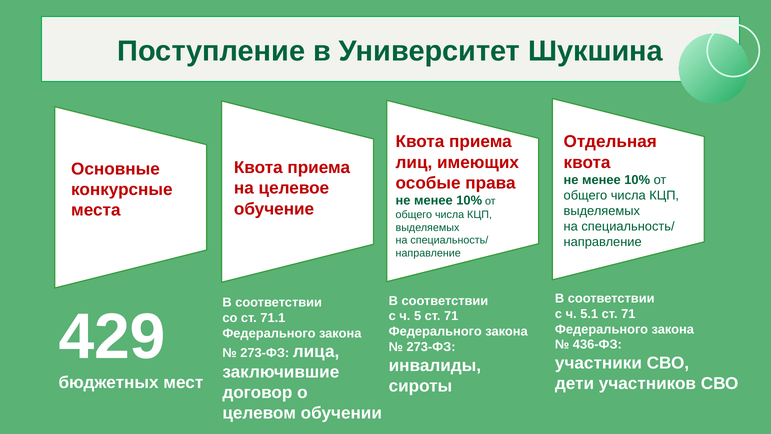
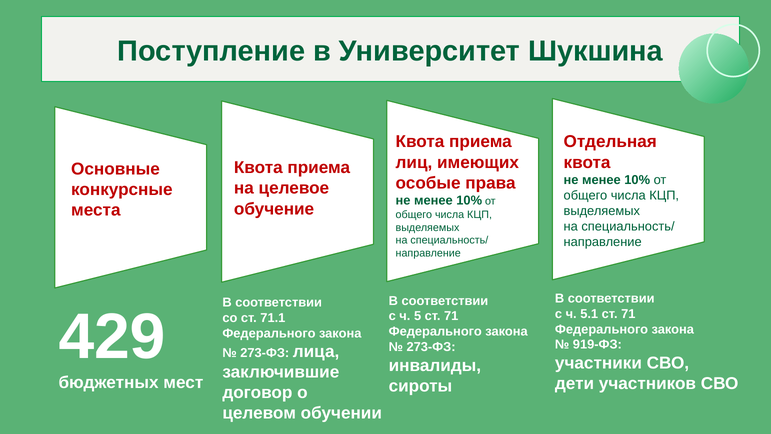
436-ФЗ: 436-ФЗ -> 919-ФЗ
